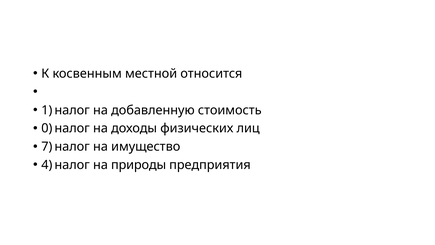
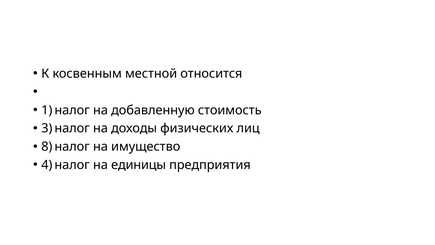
0: 0 -> 3
7: 7 -> 8
природы: природы -> единицы
